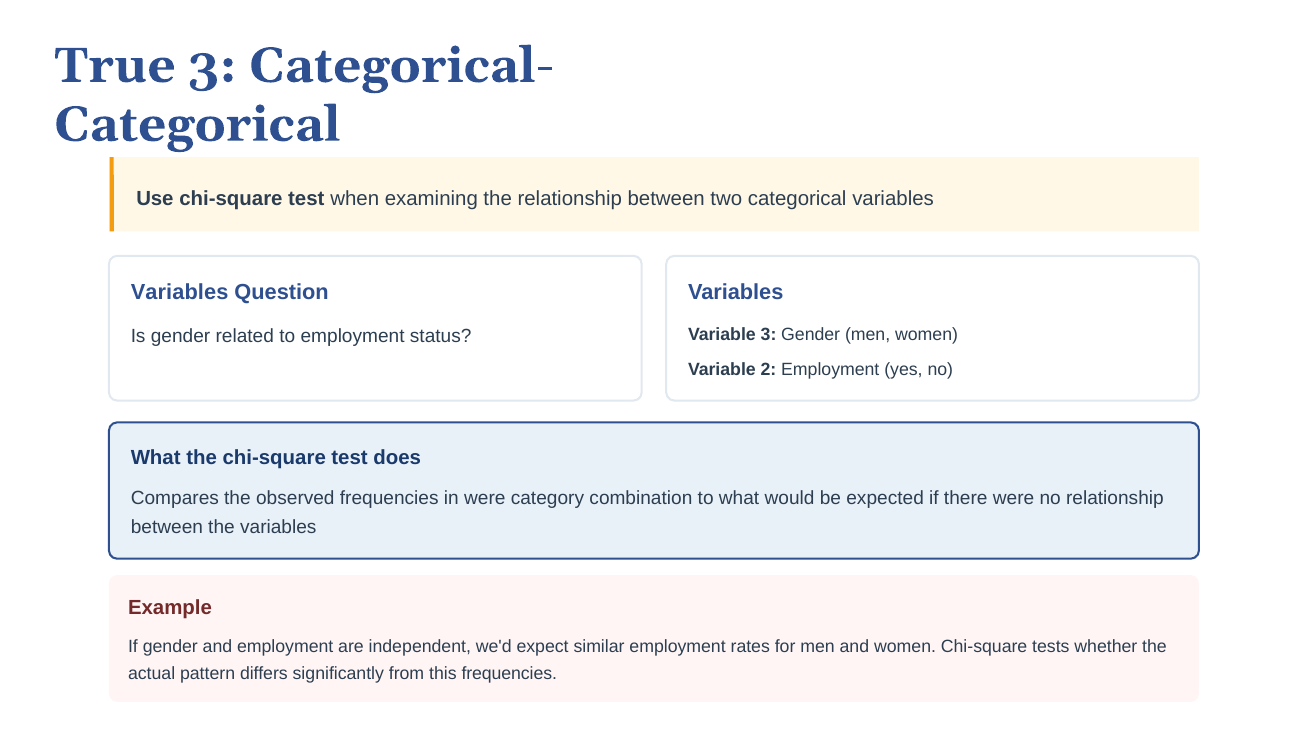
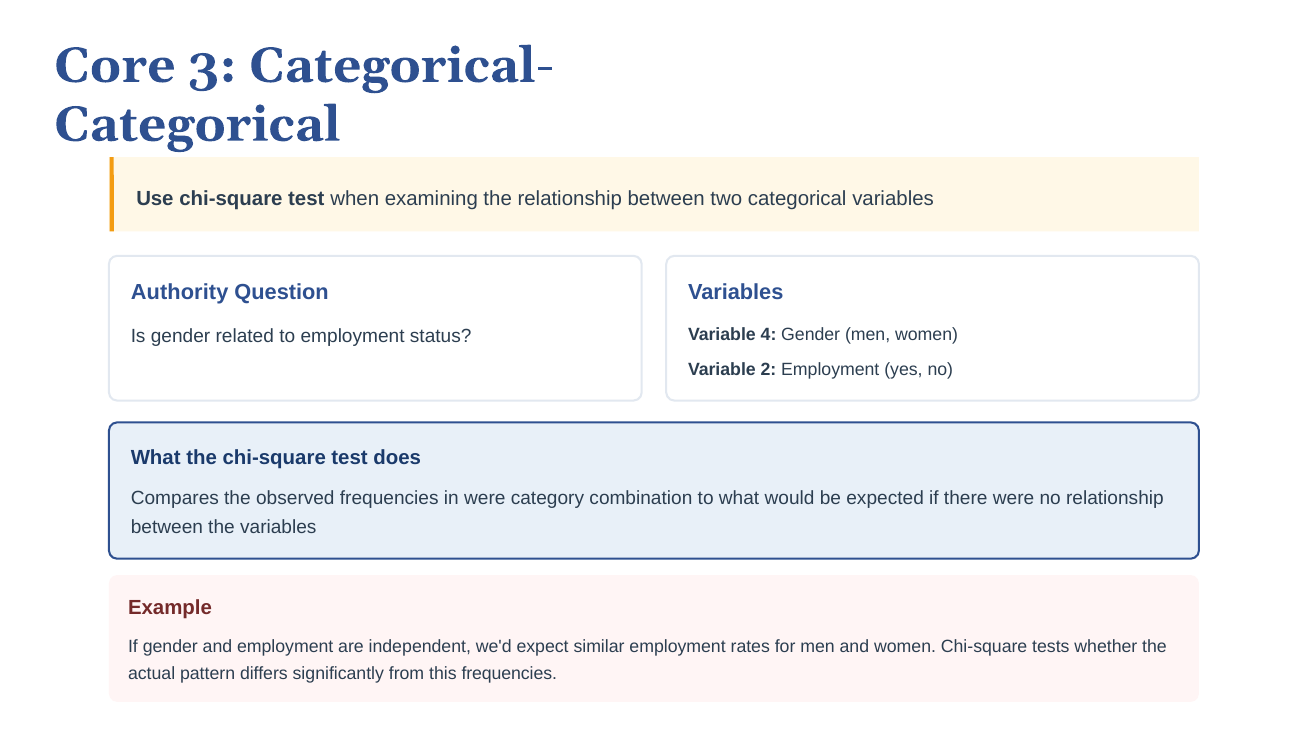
True: True -> Core
Variables at (180, 292): Variables -> Authority
Variable 3: 3 -> 4
